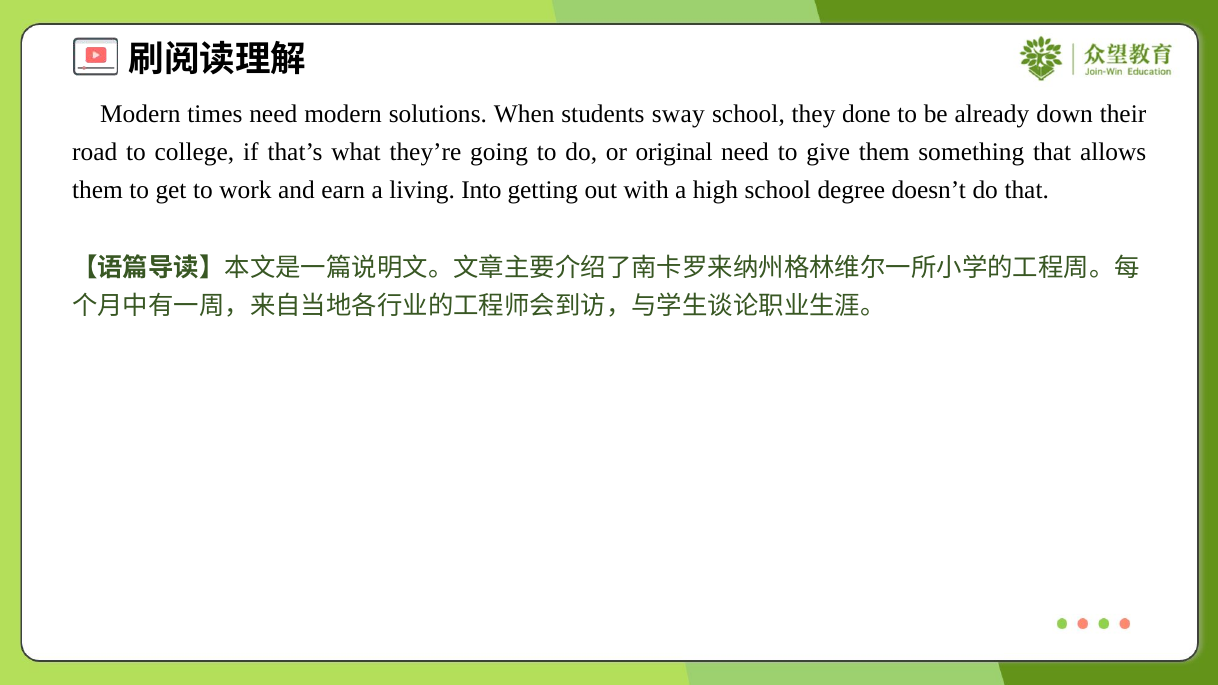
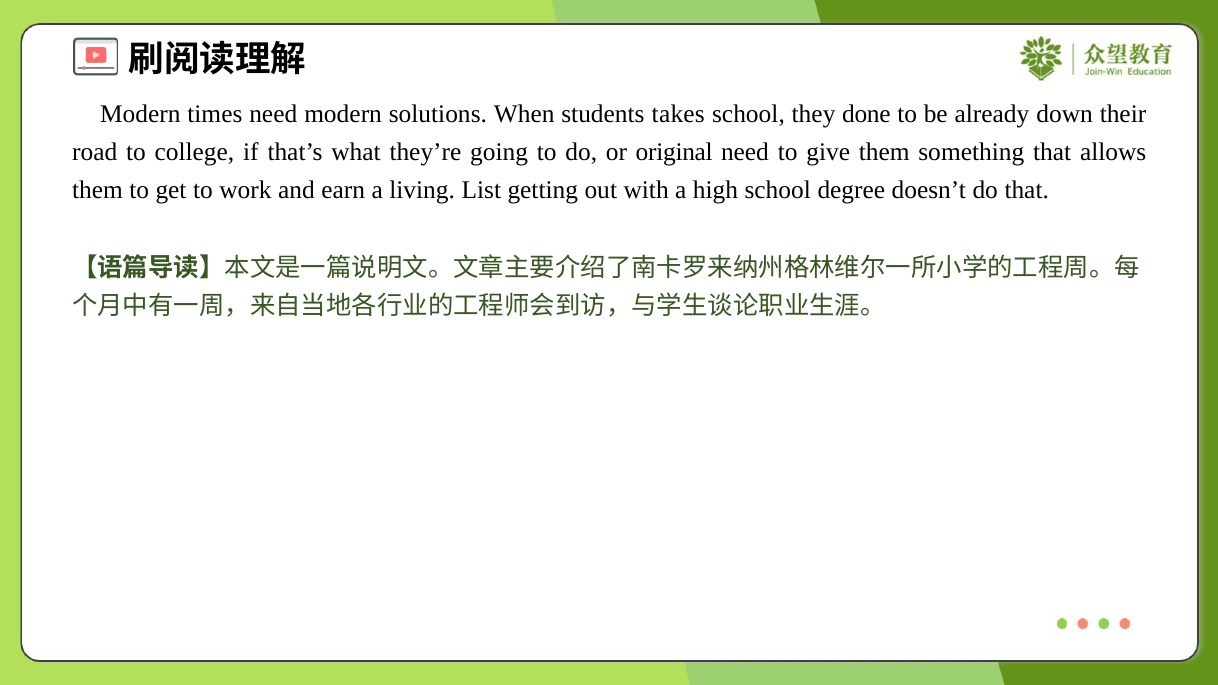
sway: sway -> takes
Into: Into -> List
